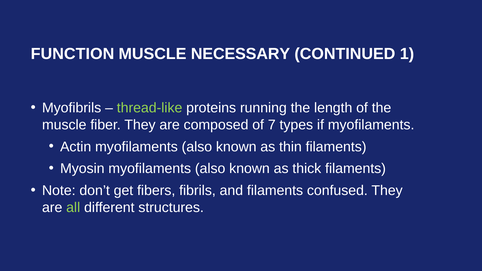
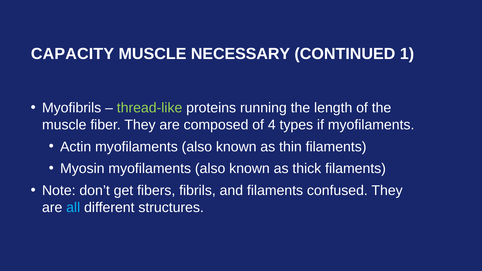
FUNCTION: FUNCTION -> CAPACITY
7: 7 -> 4
all colour: light green -> light blue
